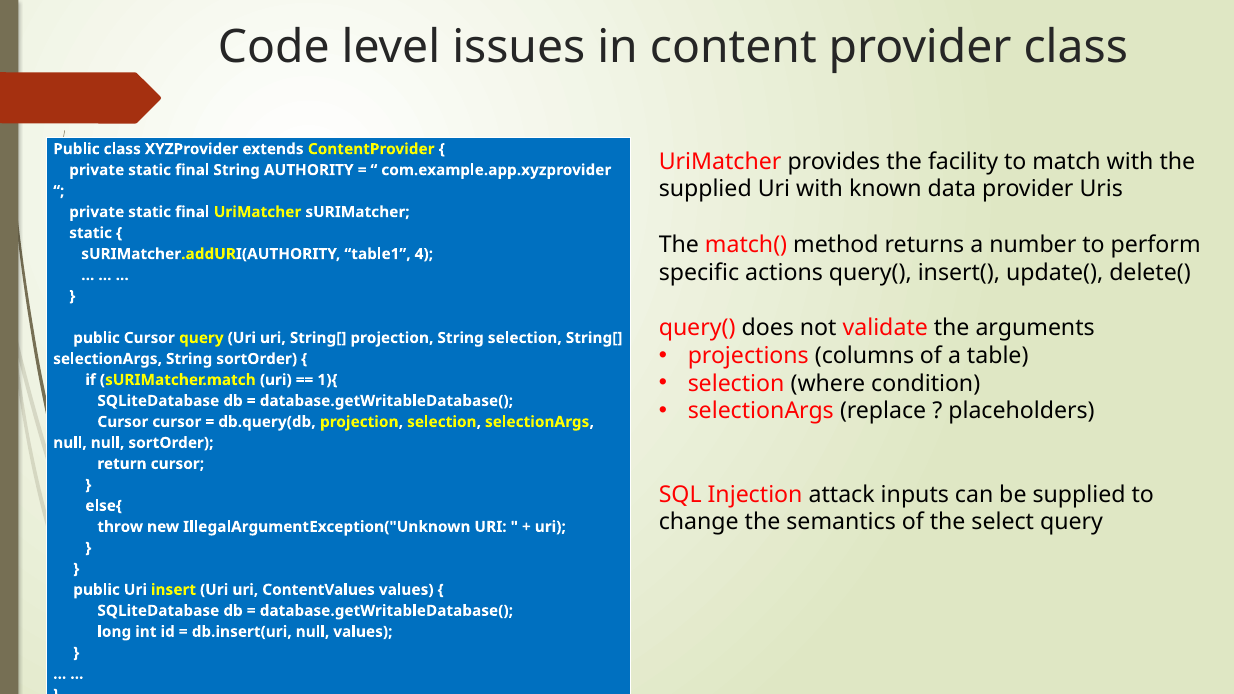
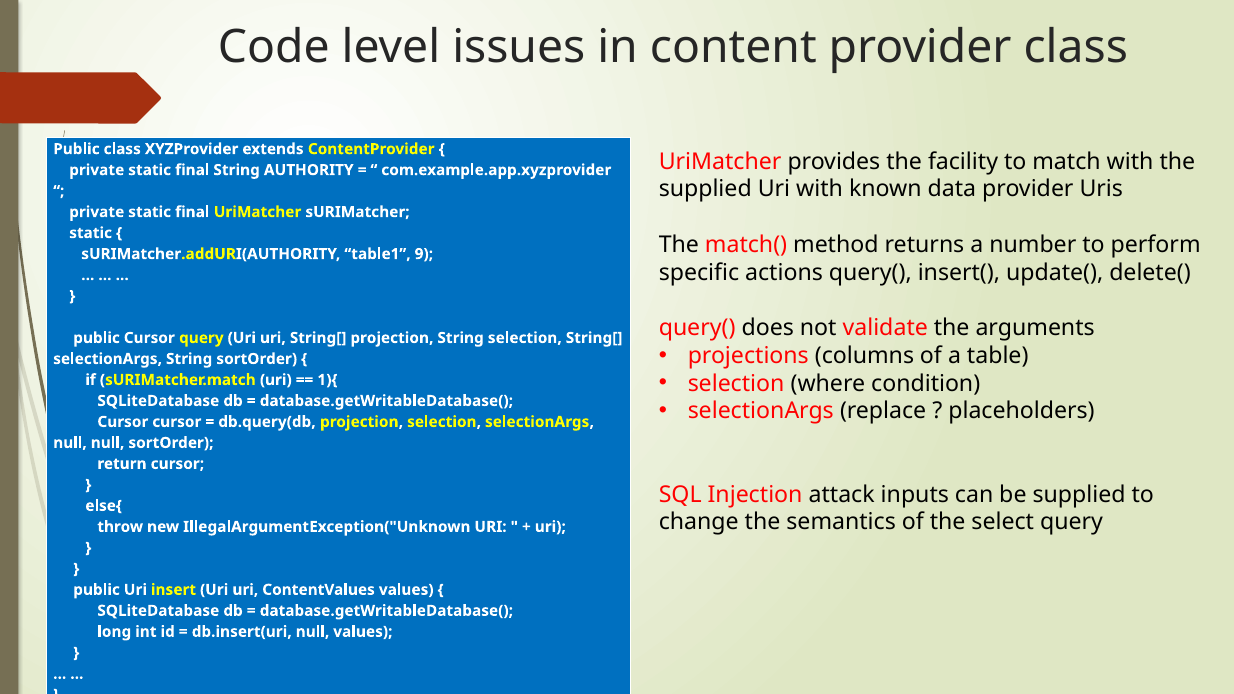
4: 4 -> 9
